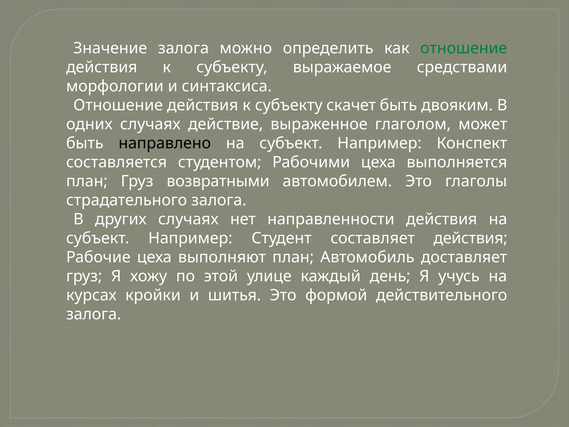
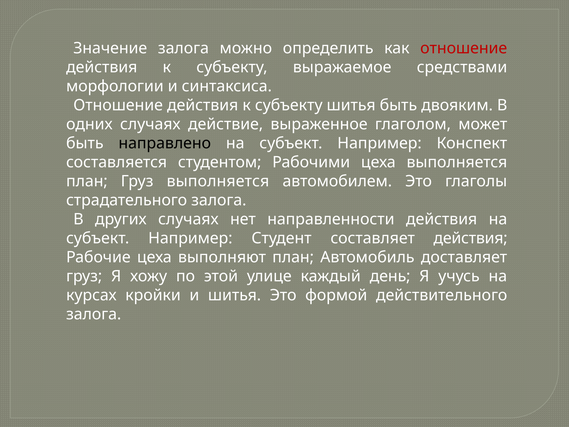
отношение at (464, 48) colour: green -> red
субъекту скачет: скачет -> шитья
Груз возвратными: возвратными -> выполняется
